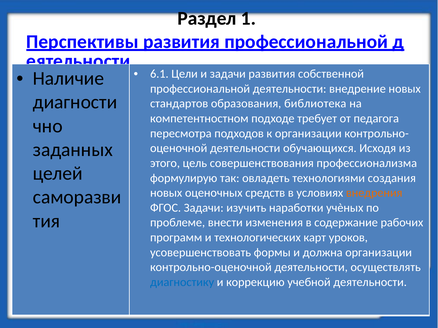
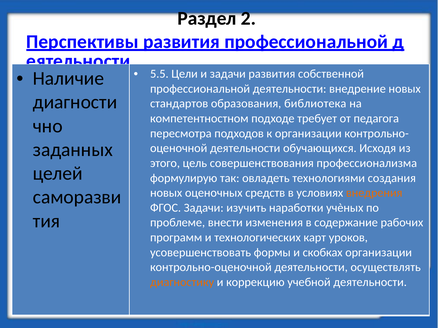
1: 1 -> 2
6.1: 6.1 -> 5.5
должна: должна -> скобках
диагностику colour: blue -> orange
